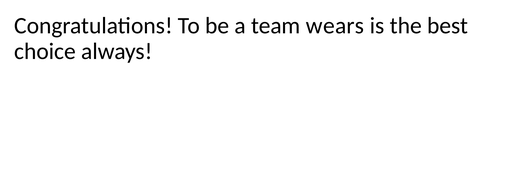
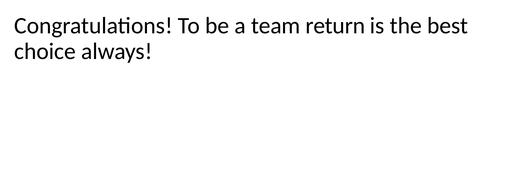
wears: wears -> return
